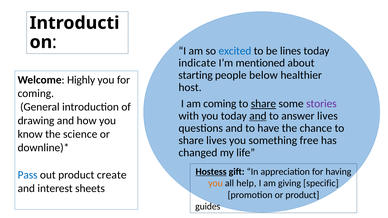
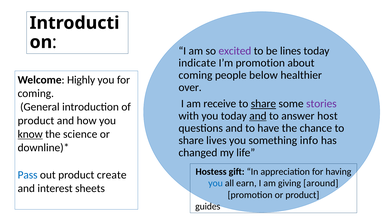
excited colour: blue -> purple
I’m mentioned: mentioned -> promotion
starting at (196, 75): starting -> coming
host: host -> over
am coming: coming -> receive
answer lives: lives -> host
drawing at (36, 121): drawing -> product
know underline: none -> present
free: free -> info
Hostess underline: present -> none
you at (216, 183) colour: orange -> blue
help: help -> earn
specific: specific -> around
